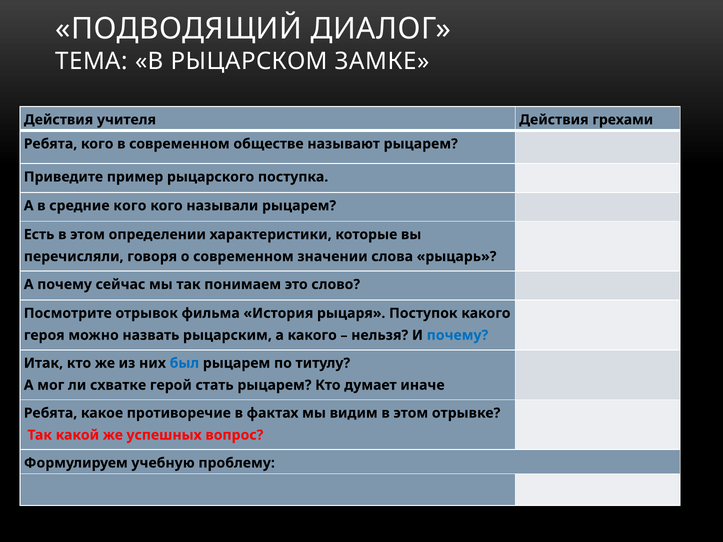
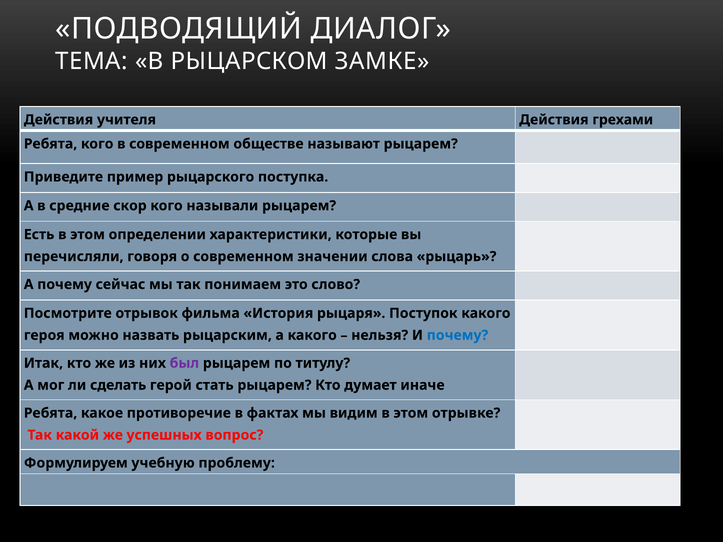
средние кого: кого -> скор
был colour: blue -> purple
схватке: схватке -> сделать
